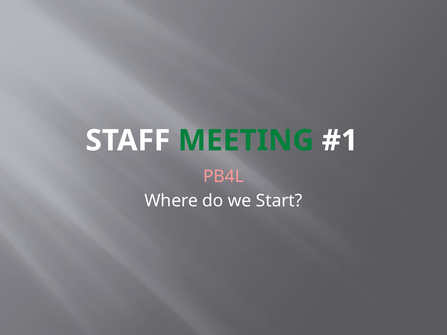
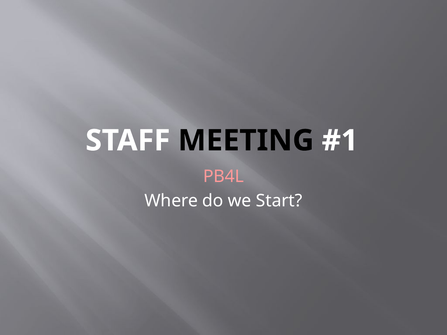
MEETING colour: green -> black
